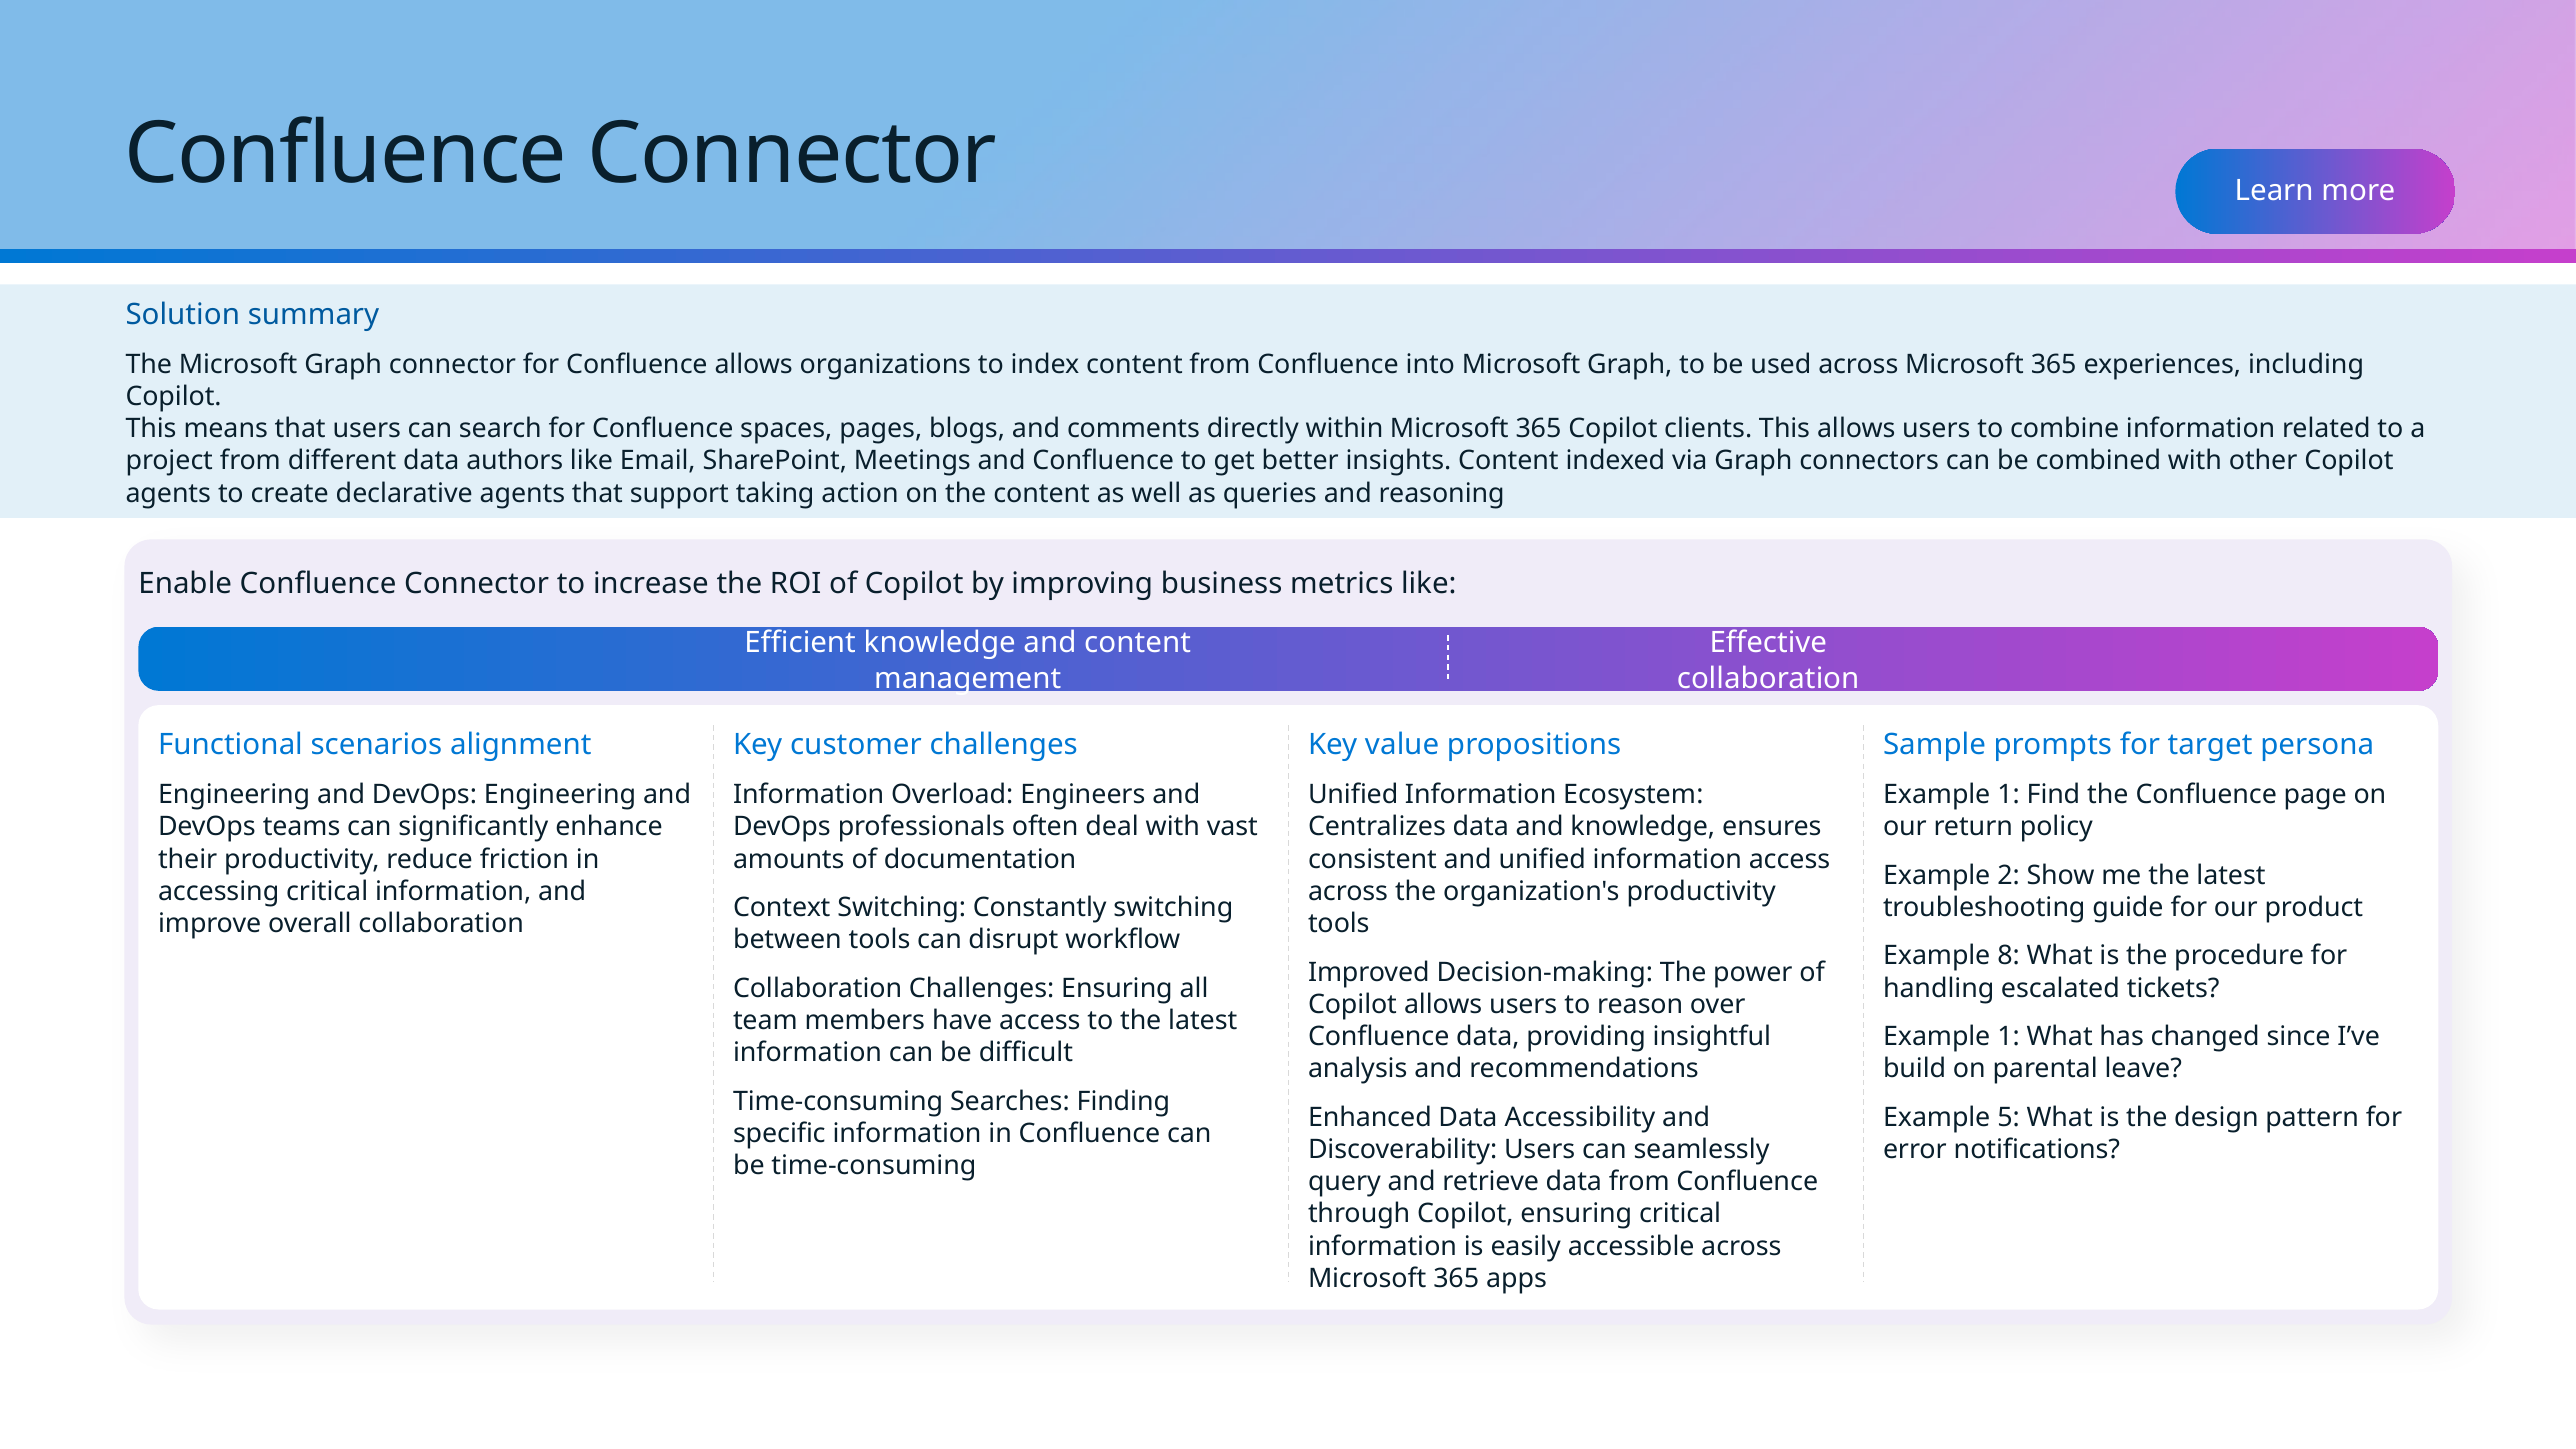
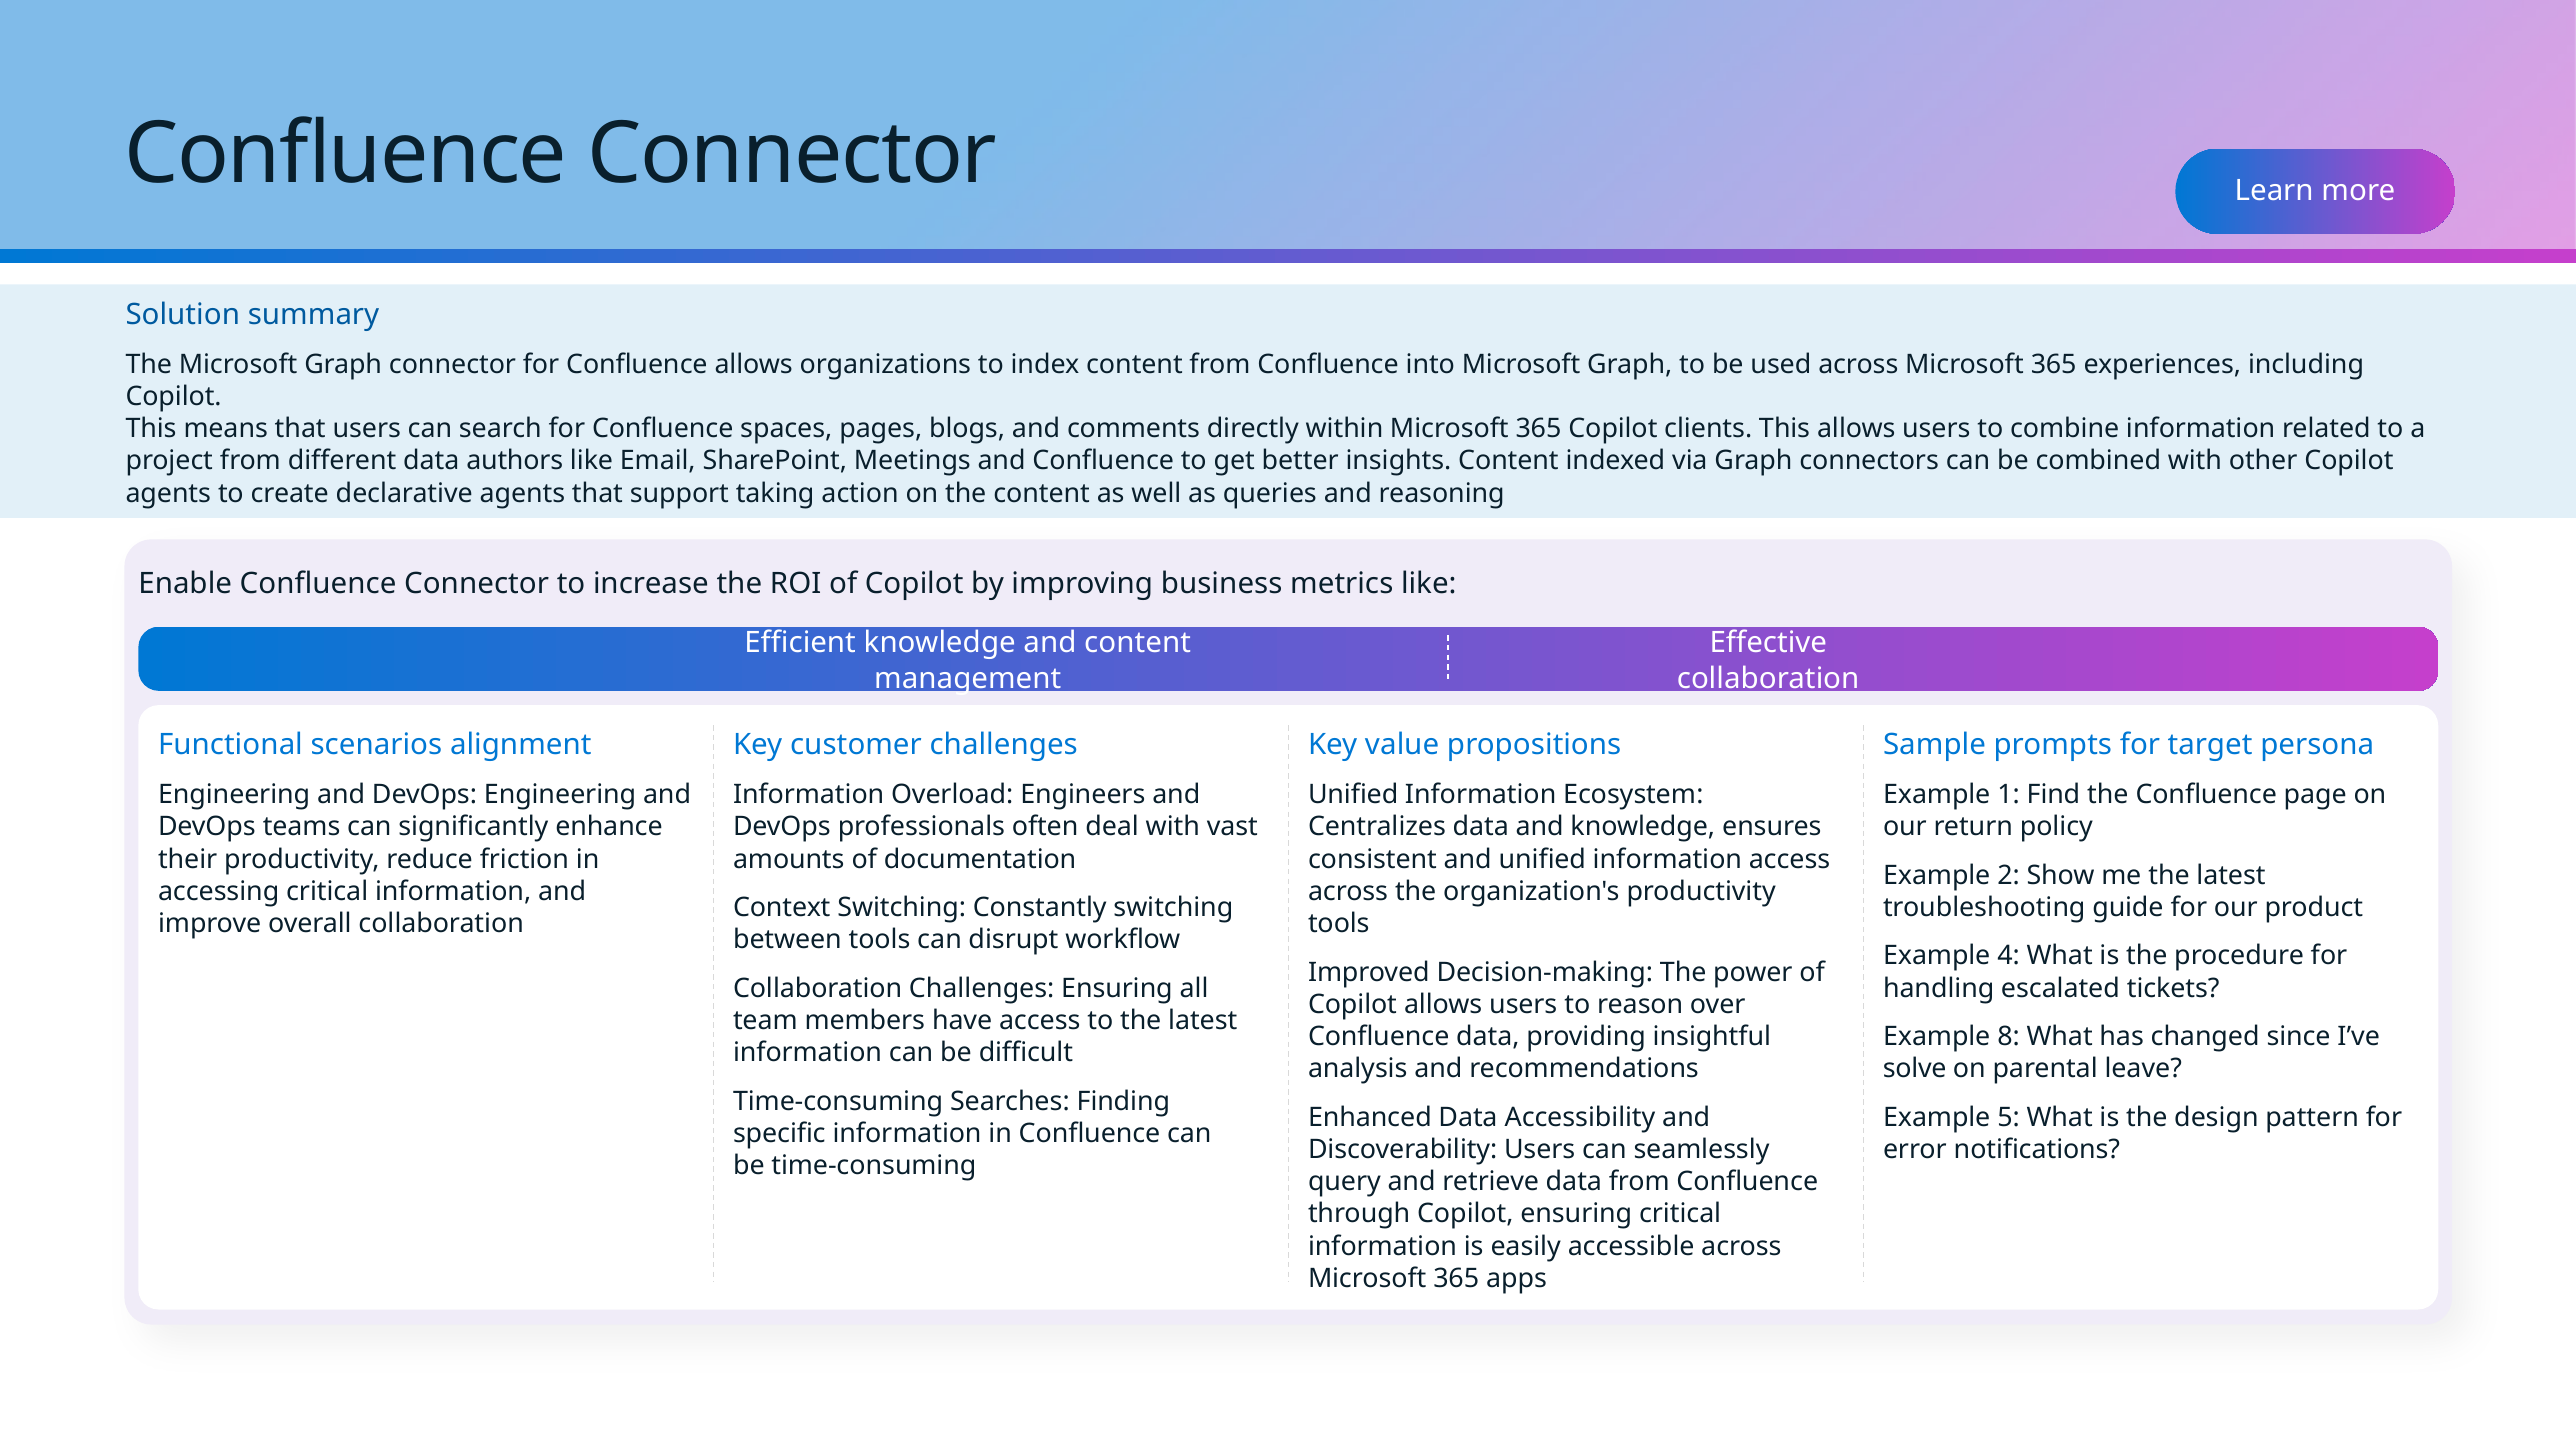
8: 8 -> 4
1 at (2009, 1037): 1 -> 8
build: build -> solve
